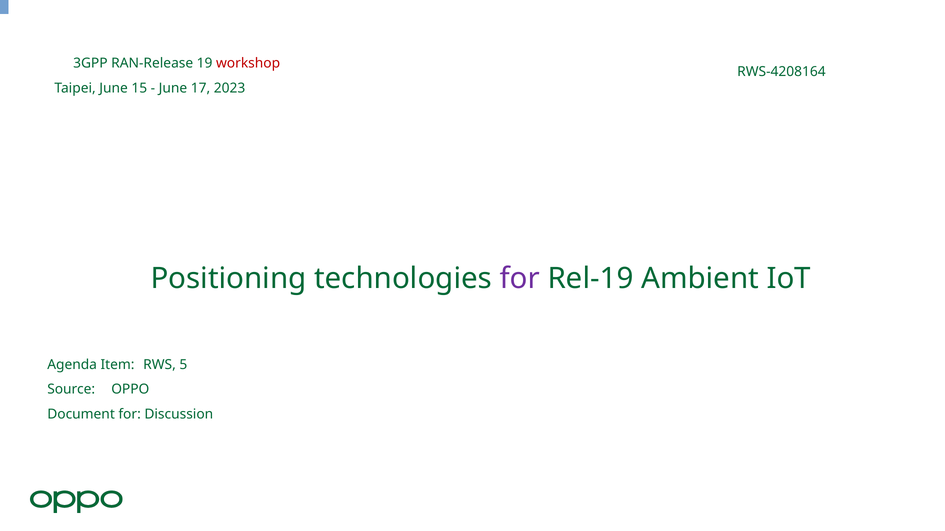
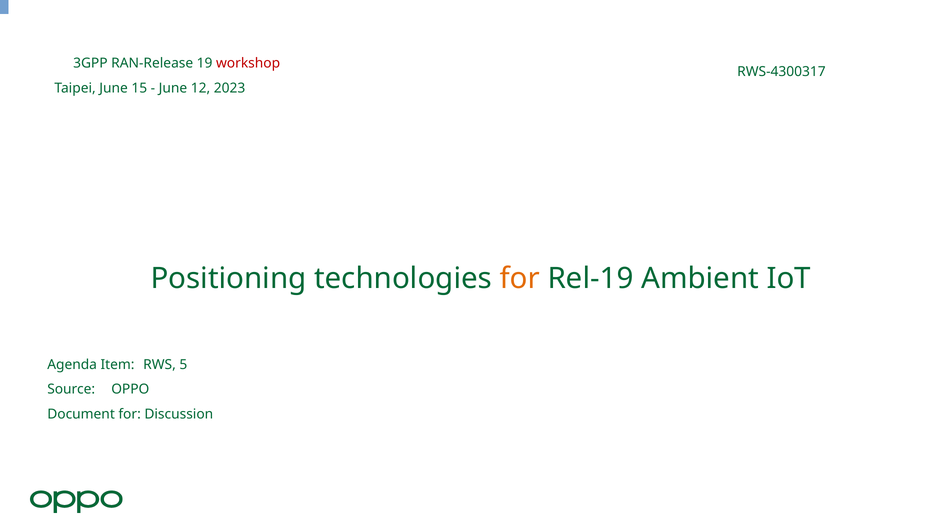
RWS-4208164: RWS-4208164 -> RWS-4300317
17: 17 -> 12
for at (520, 279) colour: purple -> orange
